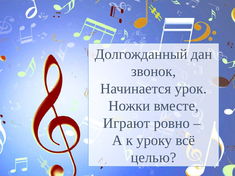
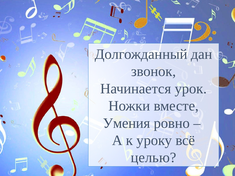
Играют: Играют -> Умения
